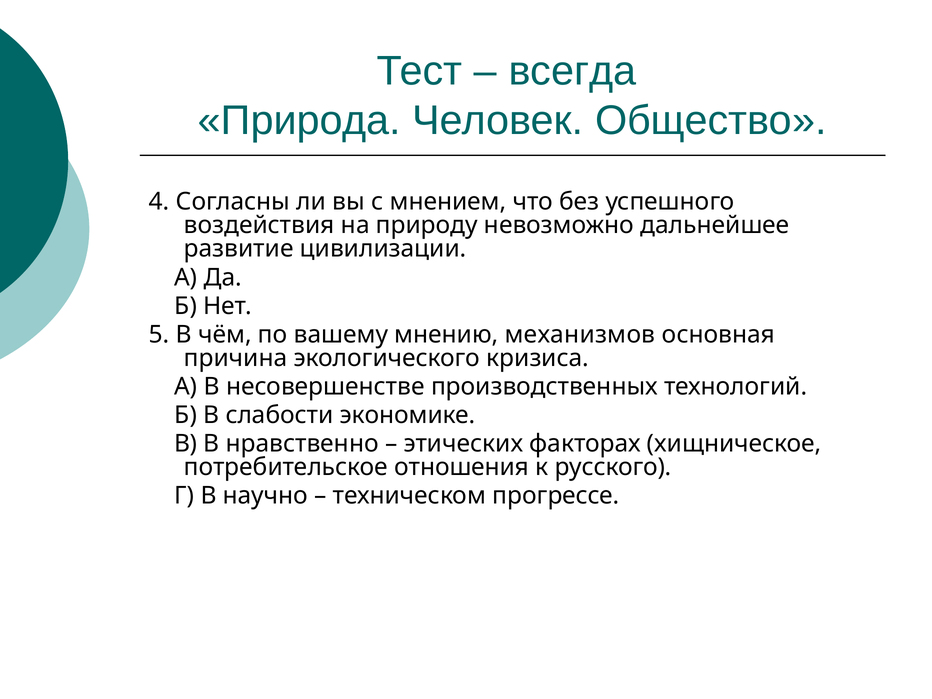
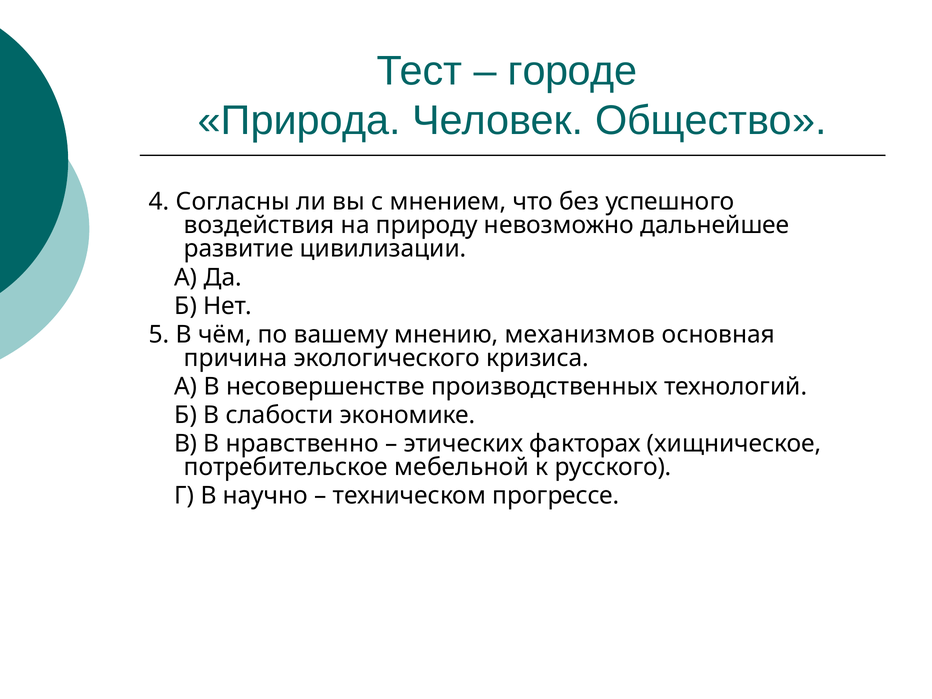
всегда: всегда -> городе
отношения: отношения -> мебельной
